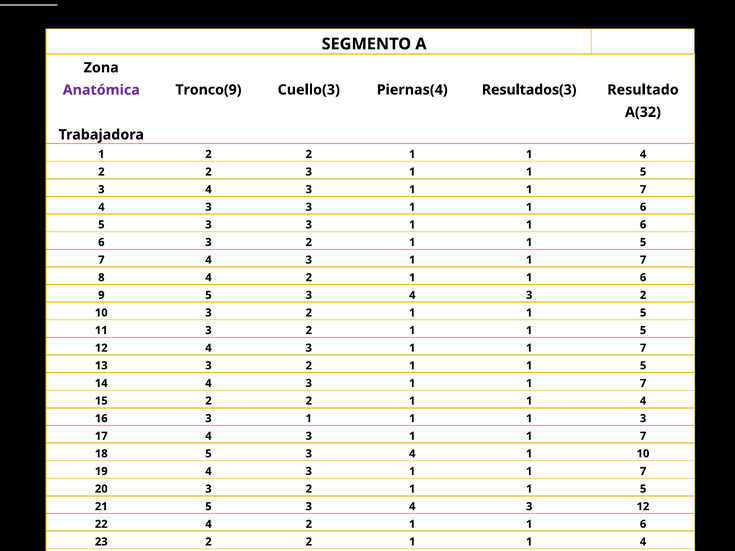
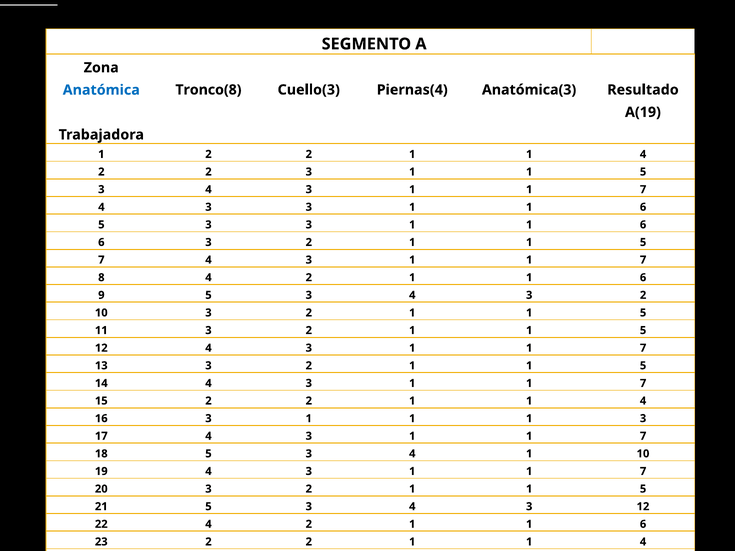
Tronco(9: Tronco(9 -> Tronco(8
Resultados(3: Resultados(3 -> Anatómica(3
Anatómica colour: purple -> blue
A(32: A(32 -> A(19
